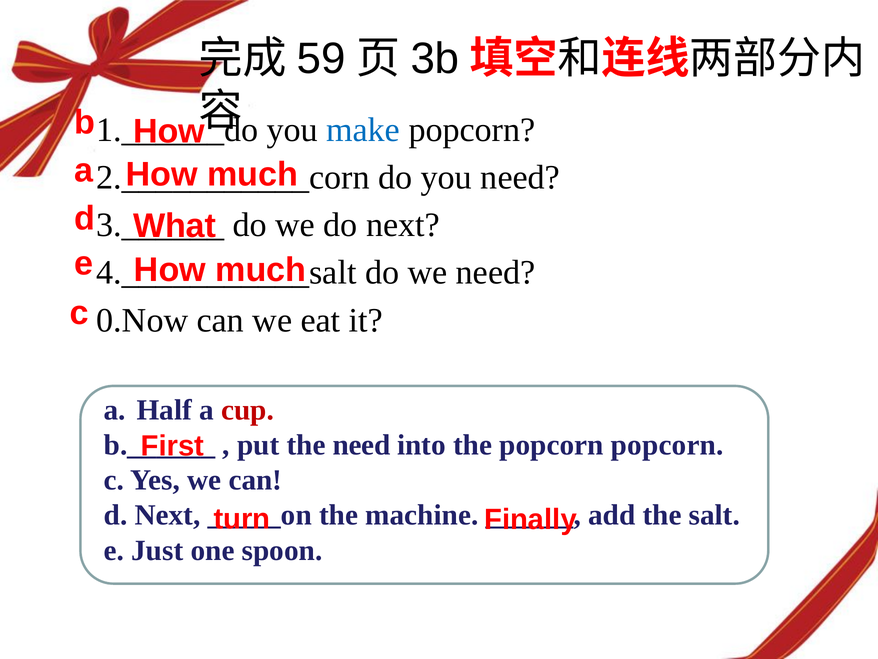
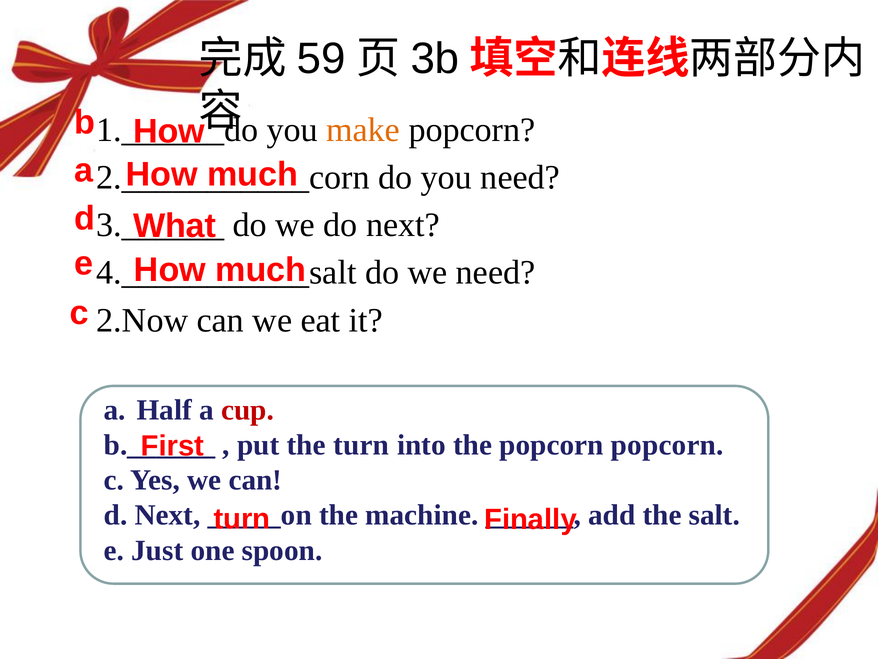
make colour: blue -> orange
0.Now: 0.Now -> 2.Now
the need: need -> turn
